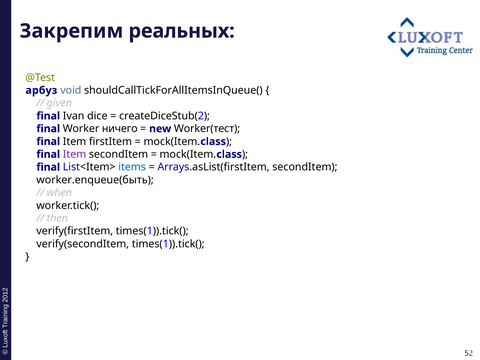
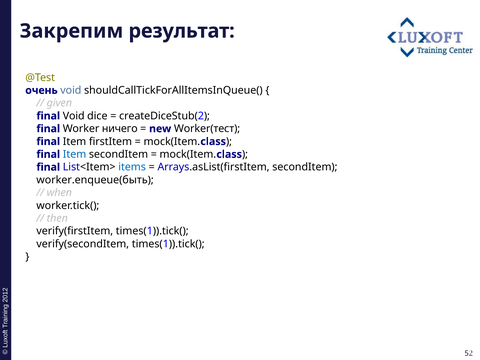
реальных: реальных -> результат
арбуз: арбуз -> очень
final Ivan: Ivan -> Void
Item at (75, 154) colour: purple -> blue
